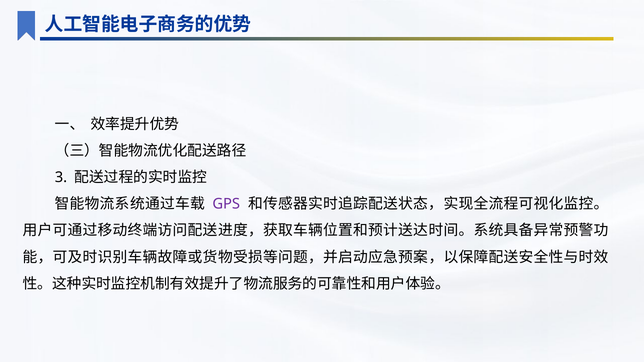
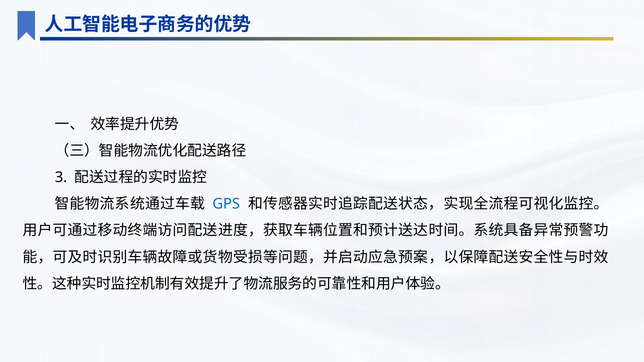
GPS colour: purple -> blue
